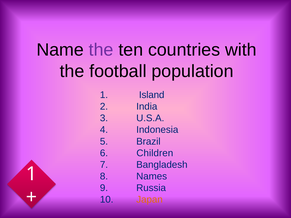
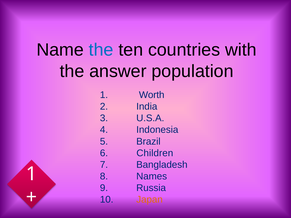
the at (101, 50) colour: purple -> blue
football: football -> answer
Island: Island -> Worth
